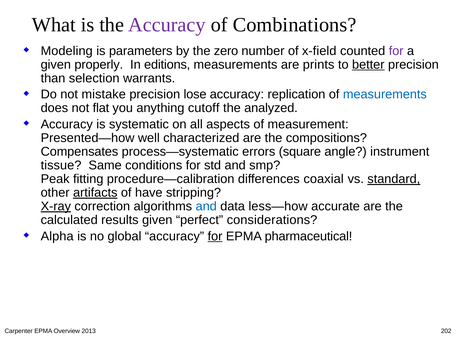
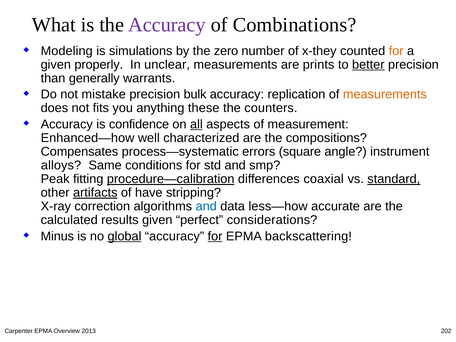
parameters: parameters -> simulations
x-field: x-field -> x-they
for at (396, 51) colour: purple -> orange
editions: editions -> unclear
selection: selection -> generally
lose: lose -> bulk
measurements at (385, 94) colour: blue -> orange
flat: flat -> fits
cutoff: cutoff -> these
analyzed: analyzed -> counters
systematic: systematic -> confidence
all underline: none -> present
Presented—how: Presented—how -> Enhanced—how
tissue: tissue -> alloys
procedure—calibration underline: none -> present
X-ray underline: present -> none
Alpha: Alpha -> Minus
global underline: none -> present
pharmaceutical: pharmaceutical -> backscattering
